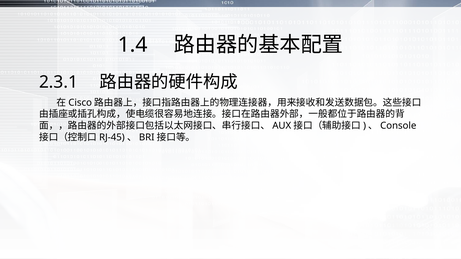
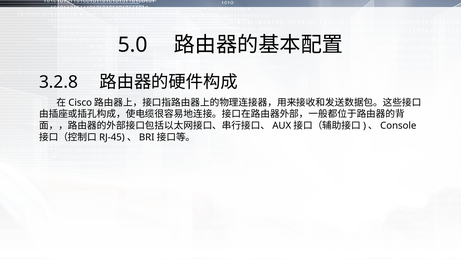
1.4: 1.4 -> 5.0
2.3.1: 2.3.1 -> 3.2.8
